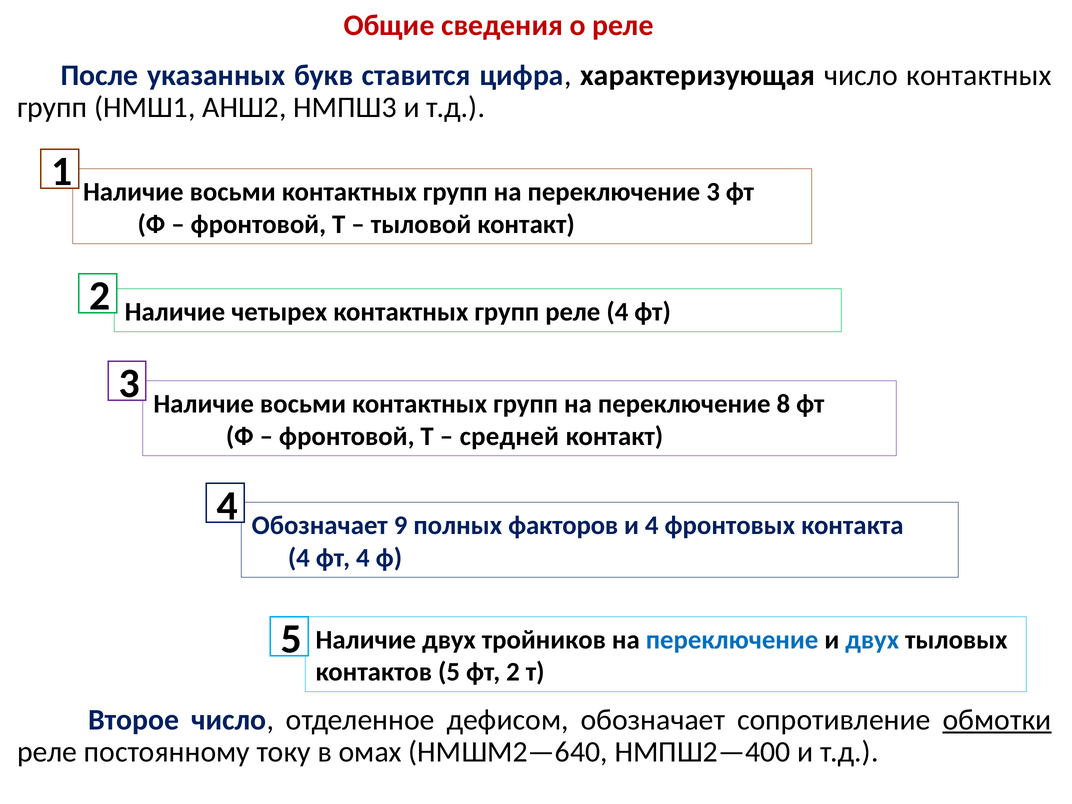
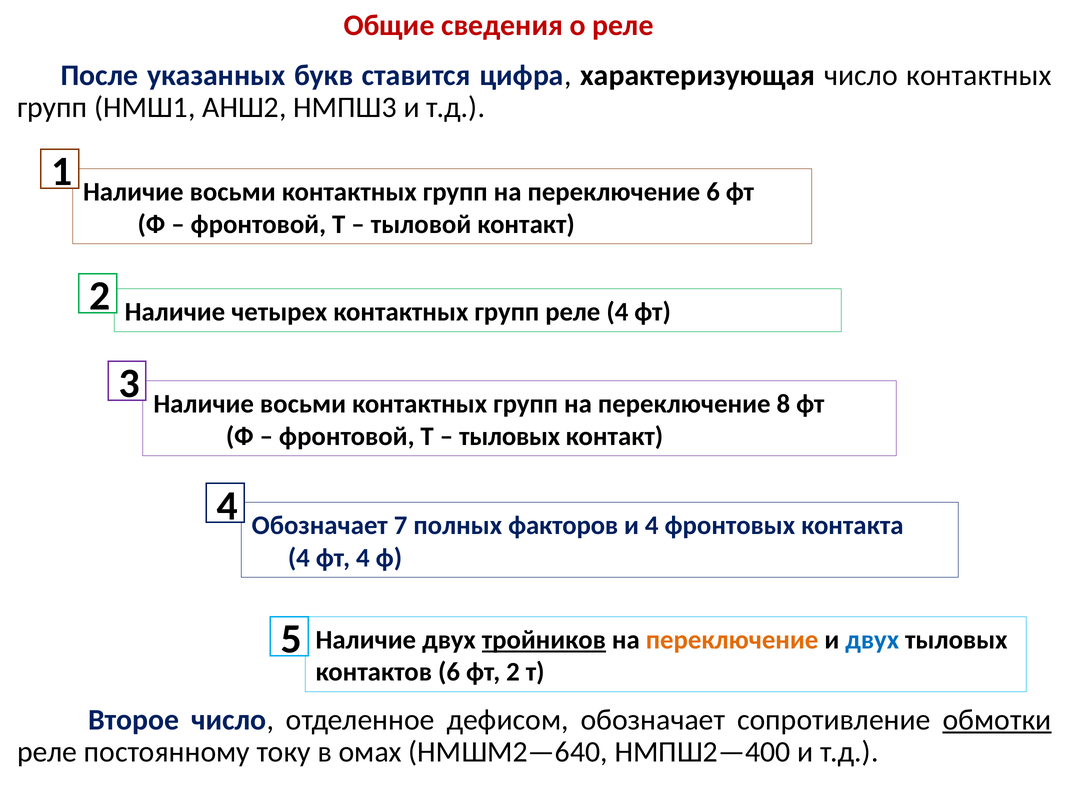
переключение 3: 3 -> 6
средней at (509, 436): средней -> тыловых
9: 9 -> 7
тройников underline: none -> present
переключение at (732, 640) colour: blue -> orange
контактов 5: 5 -> 6
